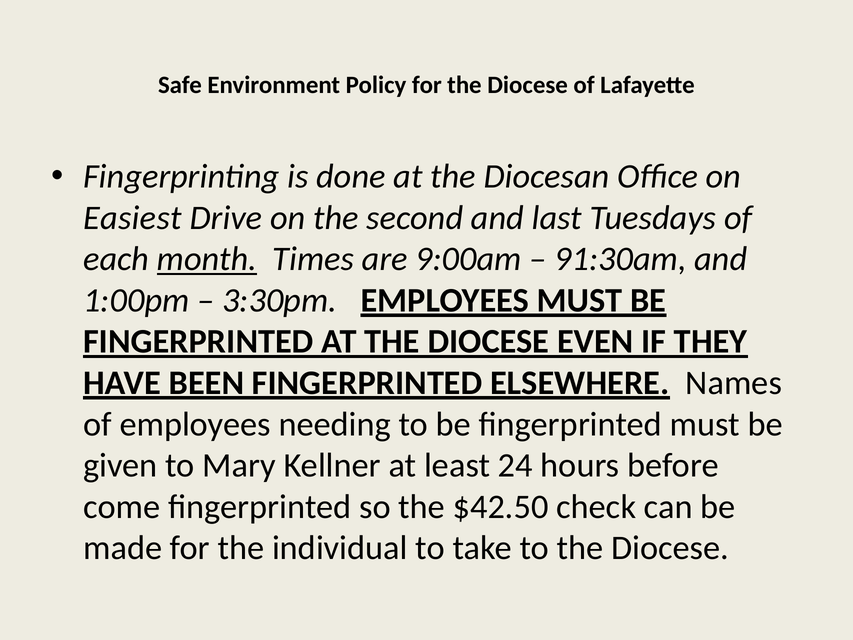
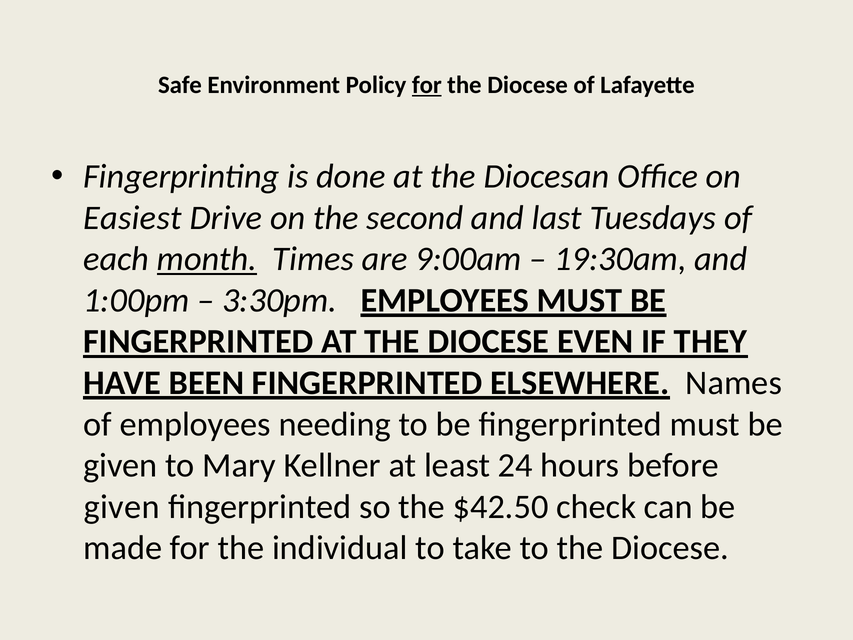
for at (427, 85) underline: none -> present
91:30am: 91:30am -> 19:30am
come at (122, 506): come -> given
